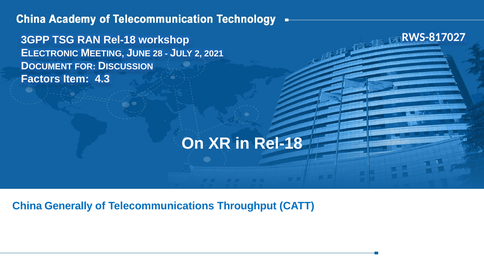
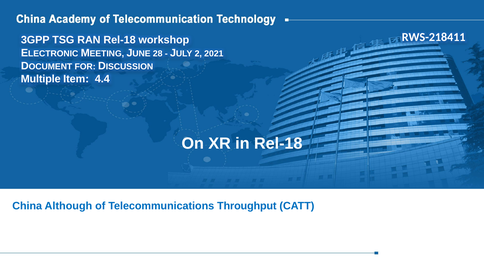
RWS-817027: RWS-817027 -> RWS-218411
Factors: Factors -> Multiple
4.3: 4.3 -> 4.4
Generally: Generally -> Although
